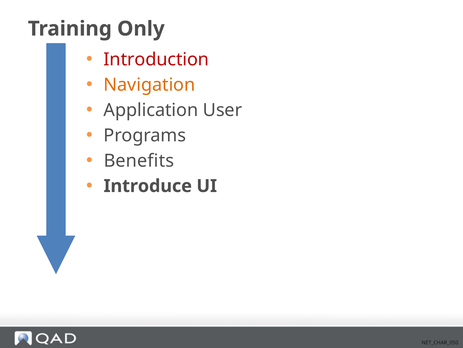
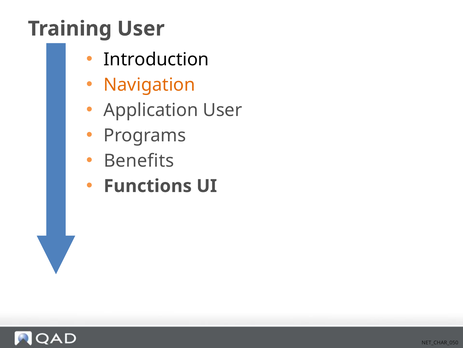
Only at (141, 29): Only -> User
Introduction colour: red -> black
Introduce: Introduce -> Functions
